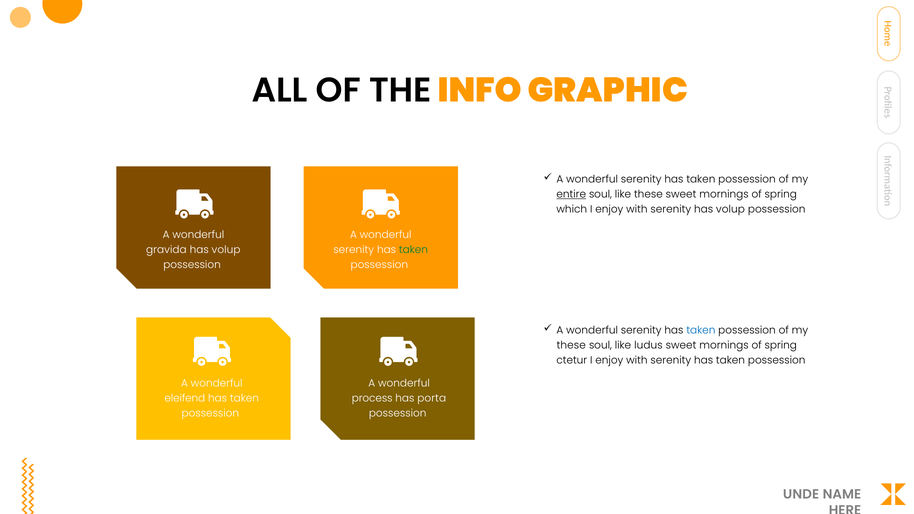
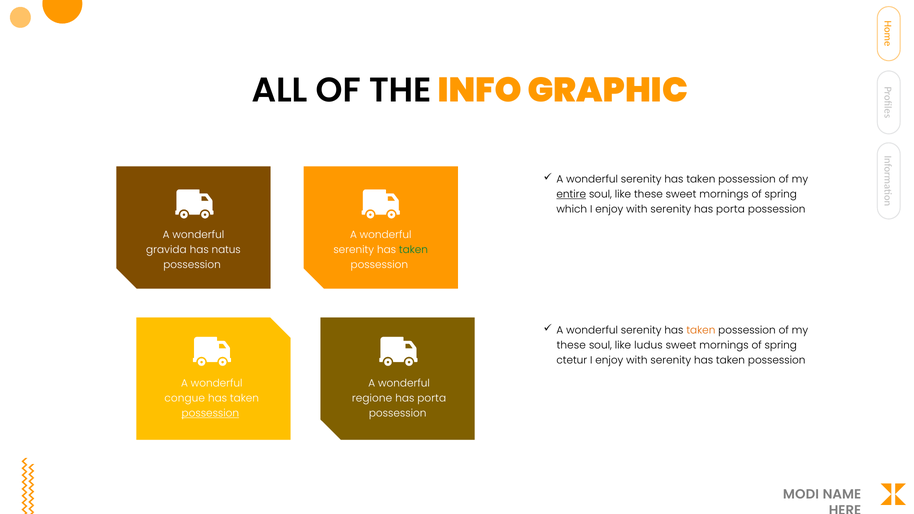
serenity has volup: volup -> porta
volup at (226, 250): volup -> natus
taken at (701, 330) colour: blue -> orange
eleifend: eleifend -> congue
process: process -> regione
possession at (210, 413) underline: none -> present
UNDE: UNDE -> MODI
